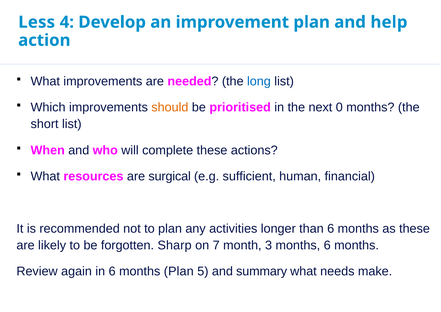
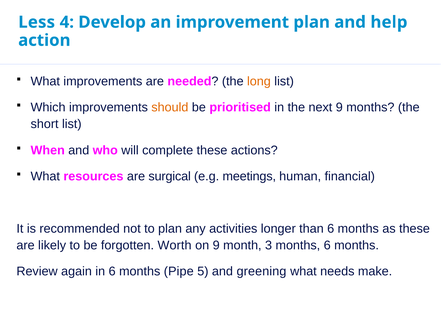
long colour: blue -> orange
next 0: 0 -> 9
sufficient: sufficient -> meetings
Sharp: Sharp -> Worth
on 7: 7 -> 9
months Plan: Plan -> Pipe
summary: summary -> greening
